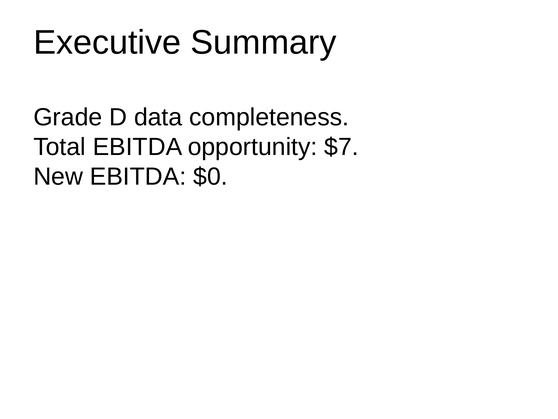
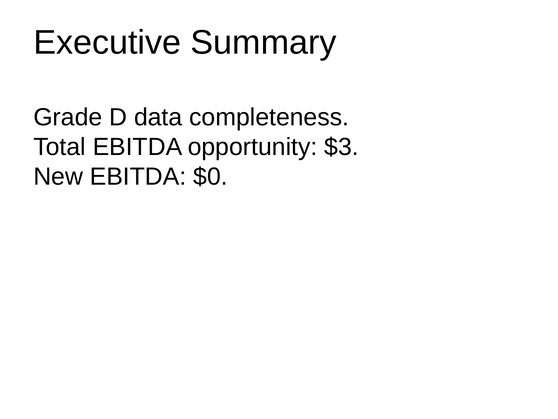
$7: $7 -> $3
